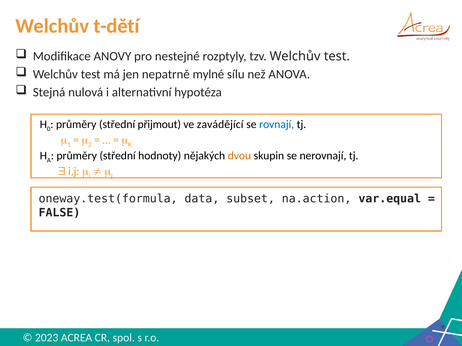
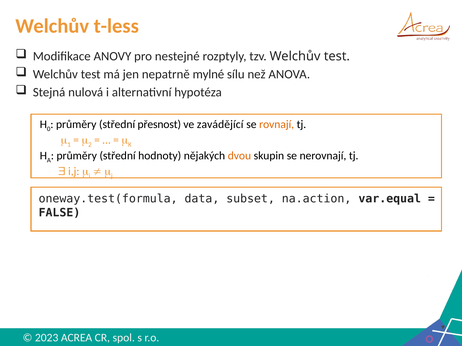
t-dětí: t-dětí -> t-less
přijmout: přijmout -> přesnost
rovnají colour: blue -> orange
